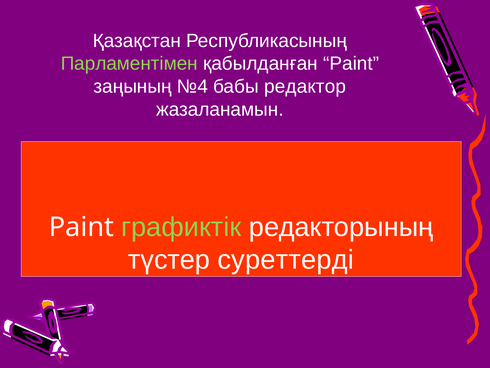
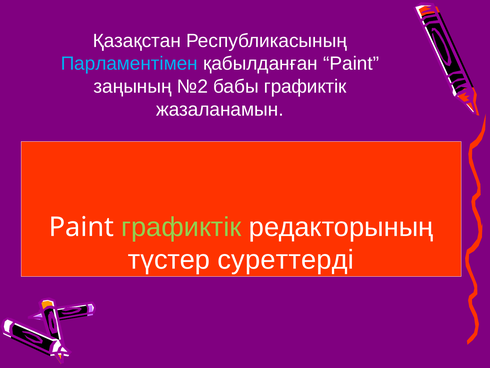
Парламентімен colour: light green -> light blue
№4: №4 -> №2
бабы редактор: редактор -> графиктік
